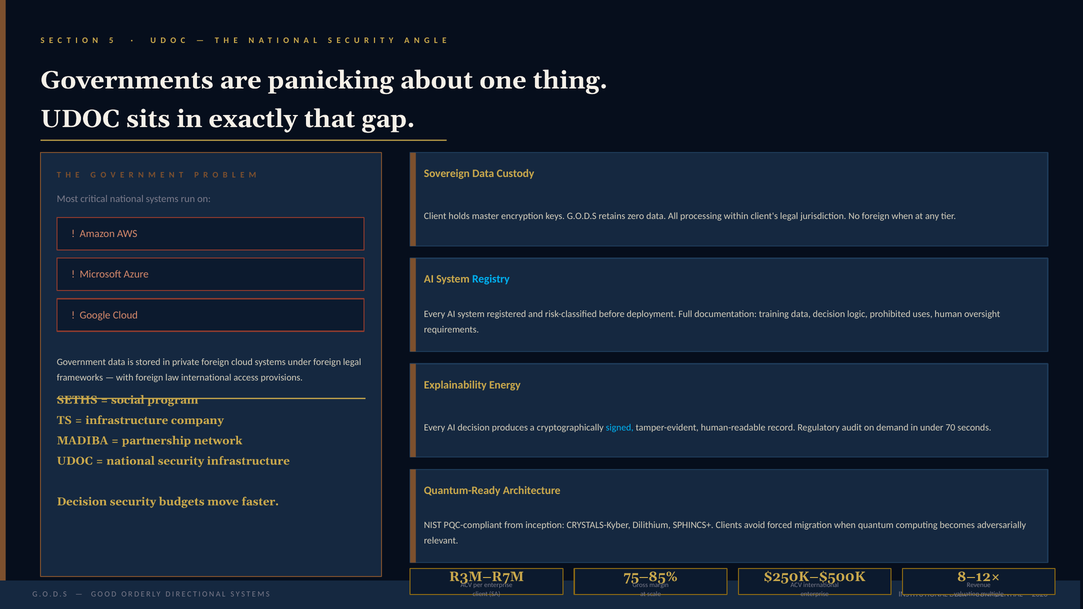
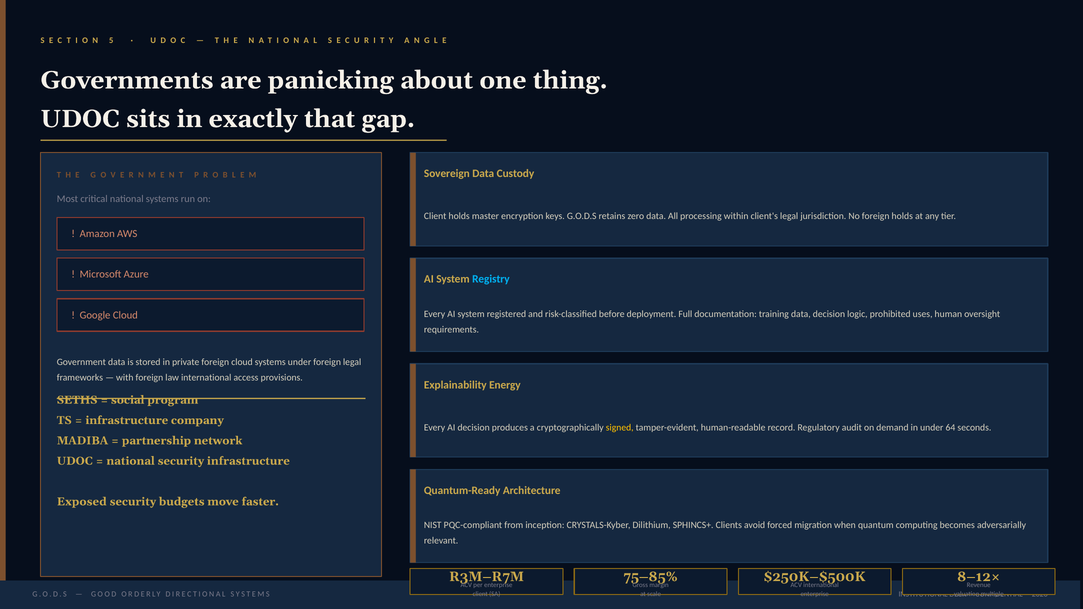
foreign when: when -> holds
signed colour: light blue -> yellow
70: 70 -> 64
Decision at (82, 502): Decision -> Exposed
